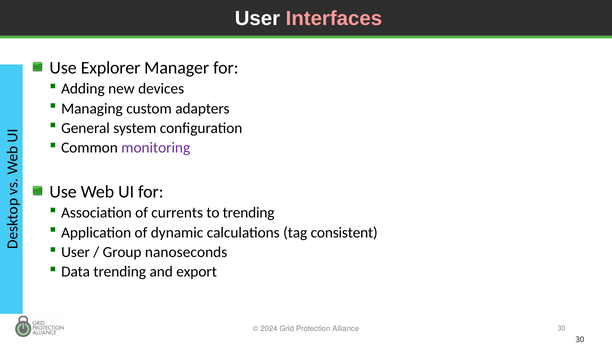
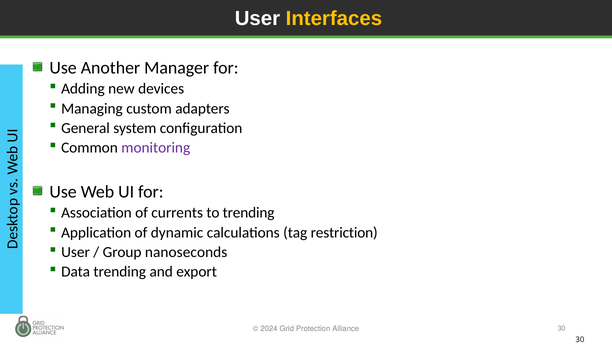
Interfaces colour: pink -> yellow
Explorer: Explorer -> Another
consistent: consistent -> restriction
